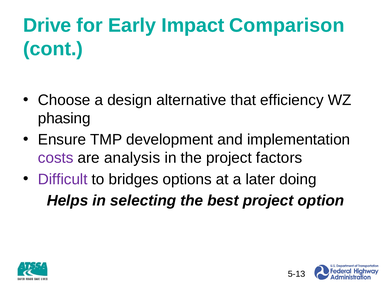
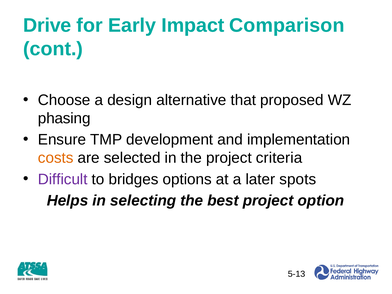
efficiency: efficiency -> proposed
costs colour: purple -> orange
analysis: analysis -> selected
factors: factors -> criteria
doing: doing -> spots
